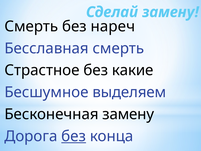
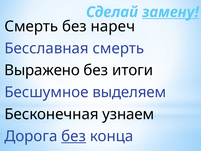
замену at (170, 12) underline: none -> present
Страстное: Страстное -> Выражено
какие: какие -> итоги
Бесконечная замену: замену -> узнаем
